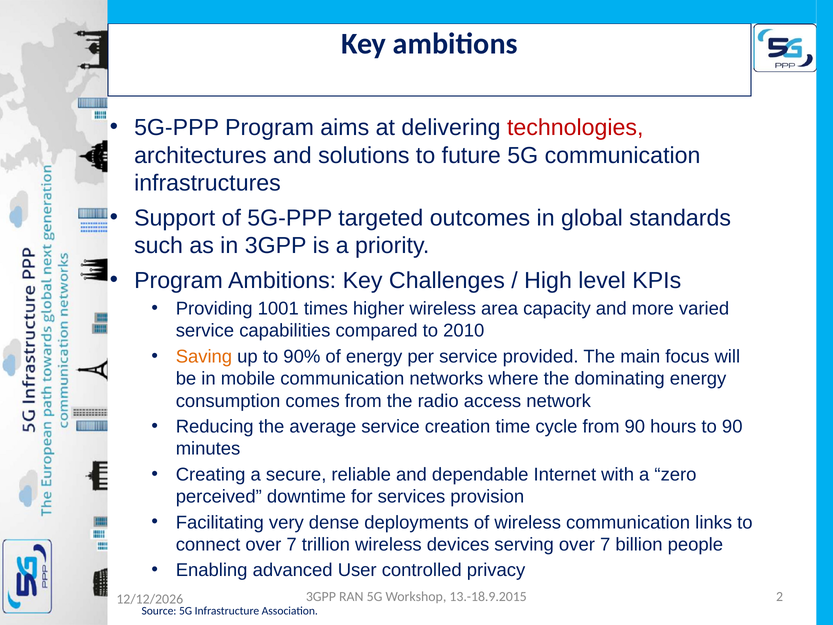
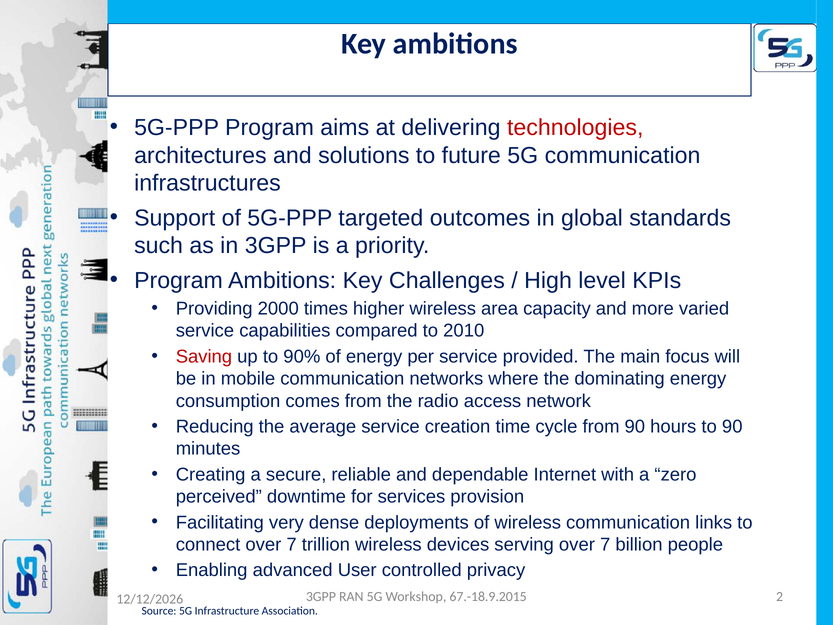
1001: 1001 -> 2000
Saving colour: orange -> red
13.-18.9.2015: 13.-18.9.2015 -> 67.-18.9.2015
